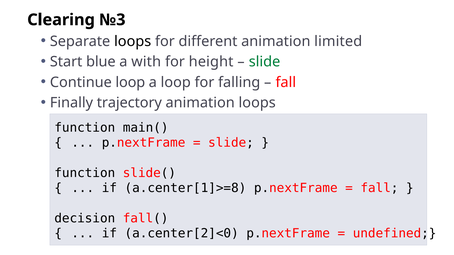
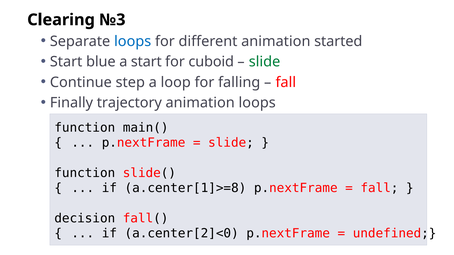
loops at (133, 41) colour: black -> blue
limited: limited -> started
a with: with -> start
height: height -> cuboid
Continue loop: loop -> step
